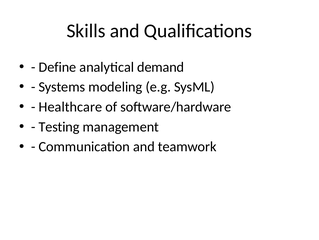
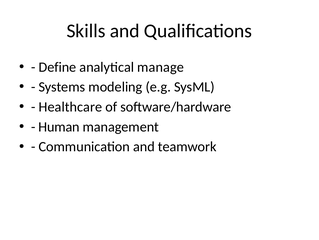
demand: demand -> manage
Testing: Testing -> Human
